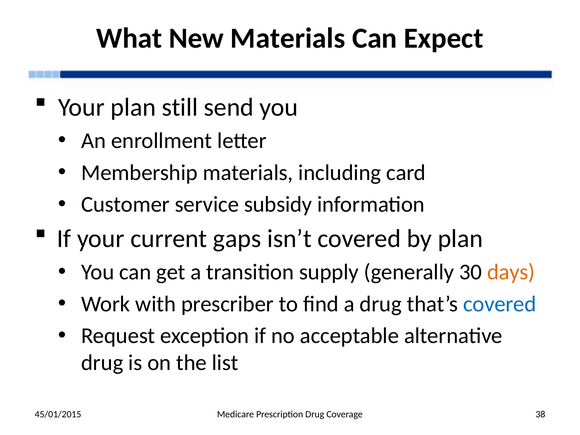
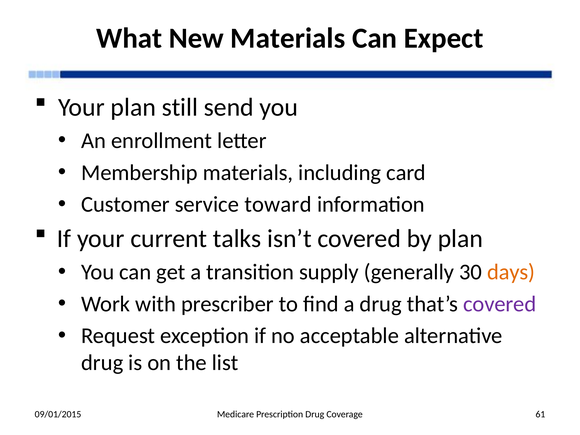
subsidy: subsidy -> toward
gaps: gaps -> talks
covered at (500, 304) colour: blue -> purple
45/01/2015: 45/01/2015 -> 09/01/2015
38: 38 -> 61
